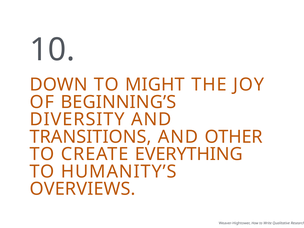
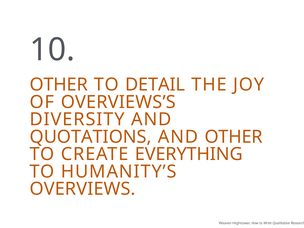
DOWN at (59, 85): DOWN -> OTHER
MIGHT: MIGHT -> DETAIL
BEGINNING’S: BEGINNING’S -> OVERVIEWS’S
TRANSITIONS: TRANSITIONS -> QUOTATIONS
